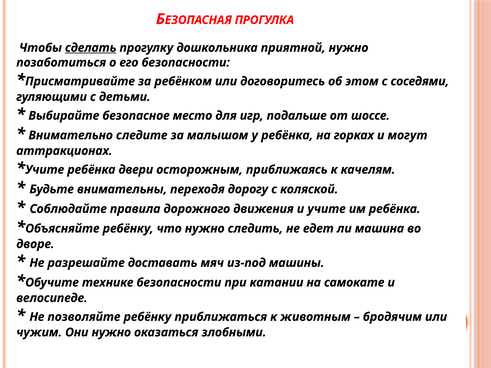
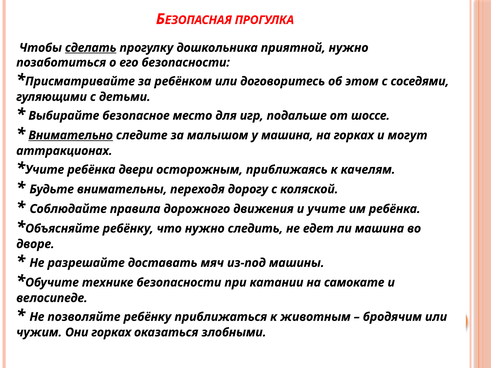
Внимательно underline: none -> present
у ребёнка: ребёнка -> машина
Они нужно: нужно -> горках
